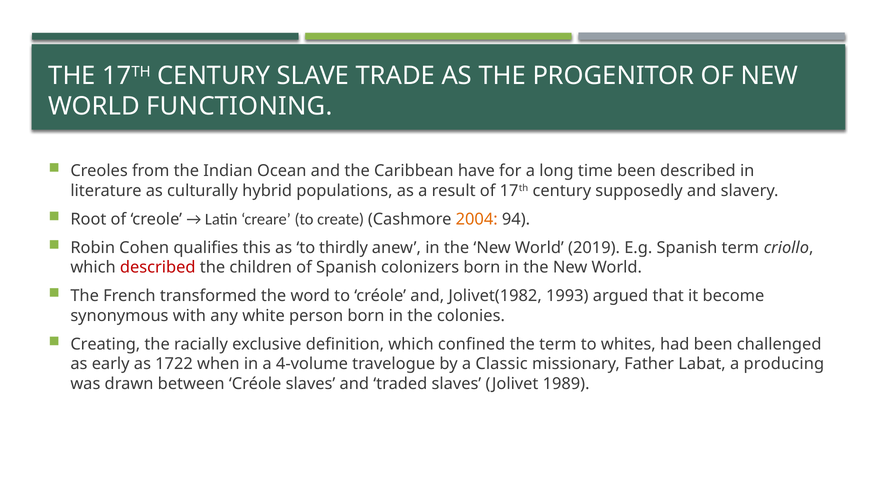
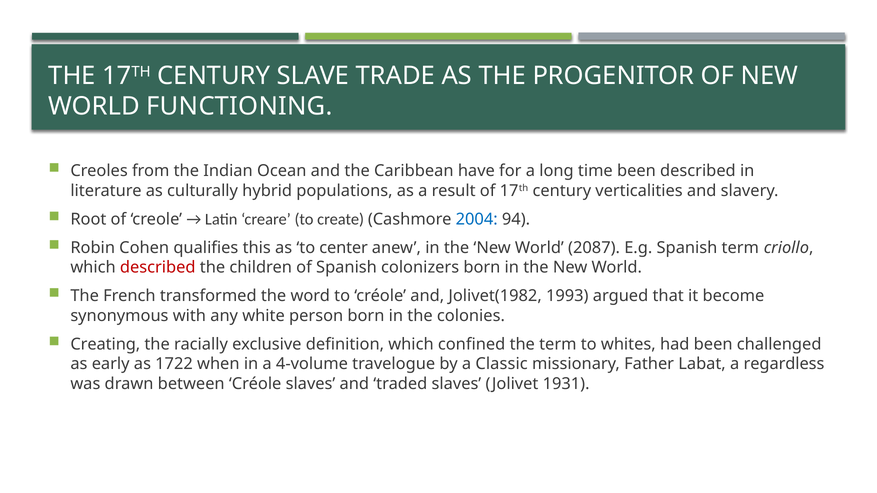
supposedly: supposedly -> verticalities
2004 colour: orange -> blue
thirdly: thirdly -> center
2019: 2019 -> 2087
producing: producing -> regardless
1989: 1989 -> 1931
